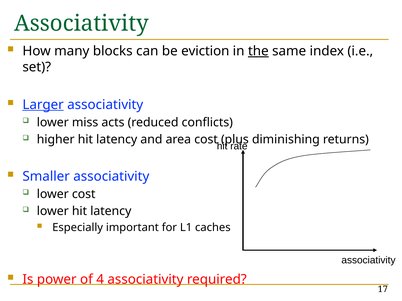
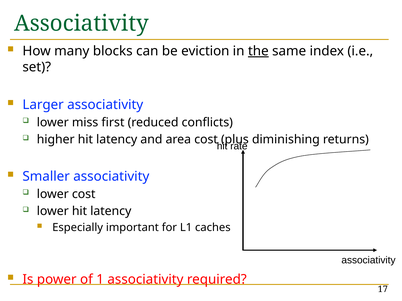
Larger underline: present -> none
acts: acts -> first
4: 4 -> 1
